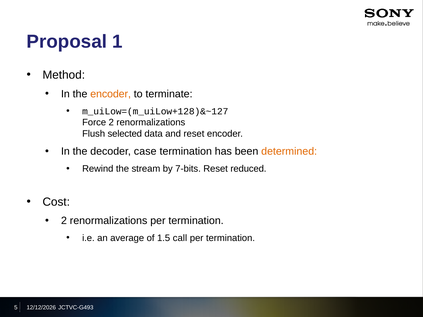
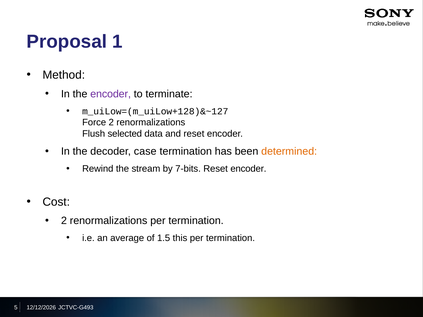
encoder at (111, 94) colour: orange -> purple
7-bits Reset reduced: reduced -> encoder
call: call -> this
